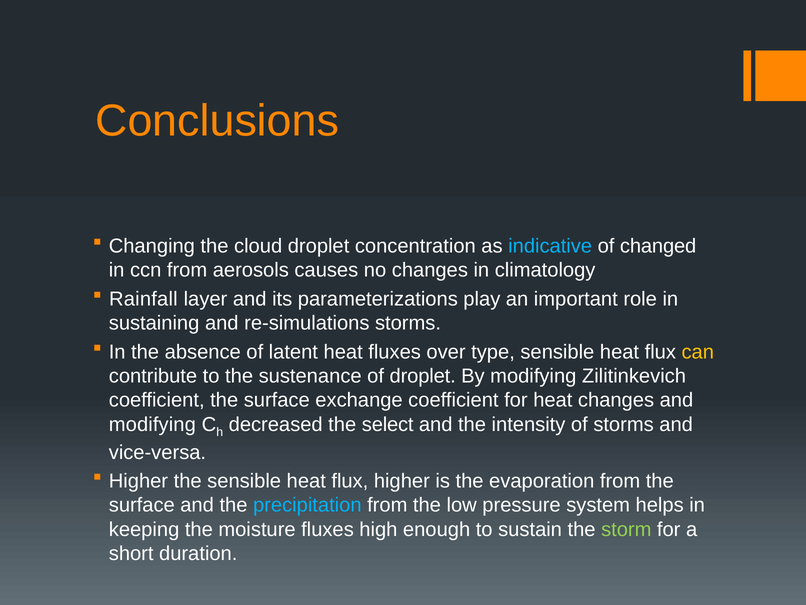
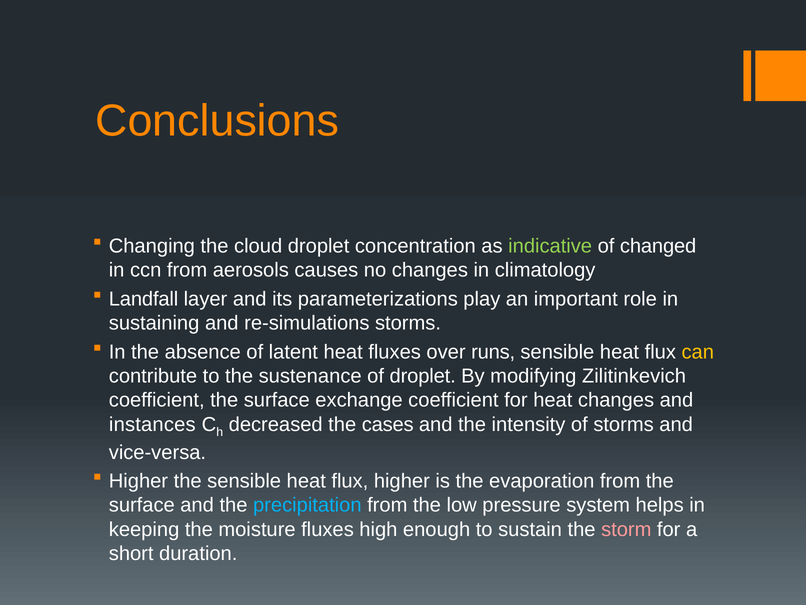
indicative colour: light blue -> light green
Rainfall: Rainfall -> Landfall
type: type -> runs
modifying at (152, 424): modifying -> instances
select: select -> cases
storm colour: light green -> pink
